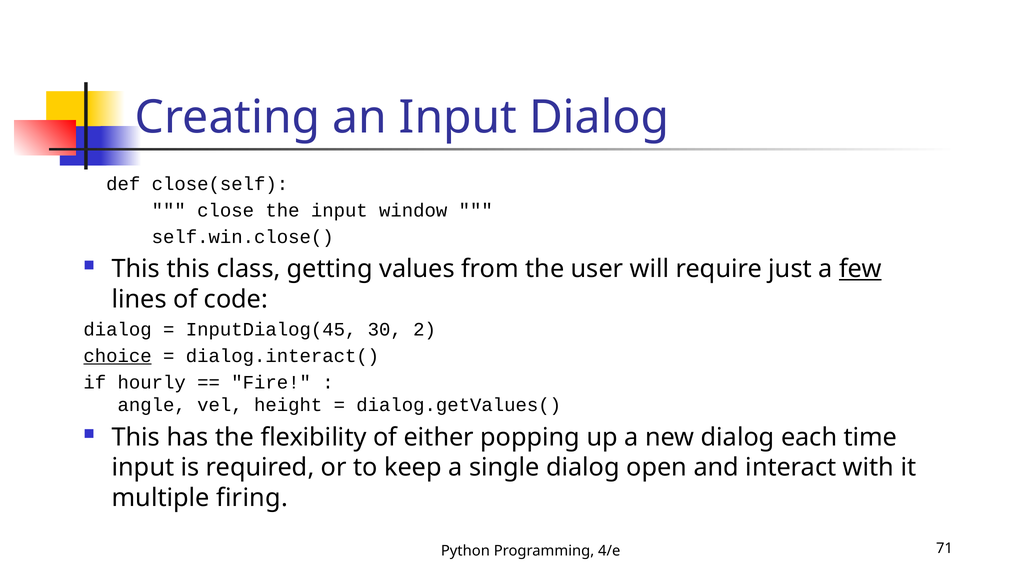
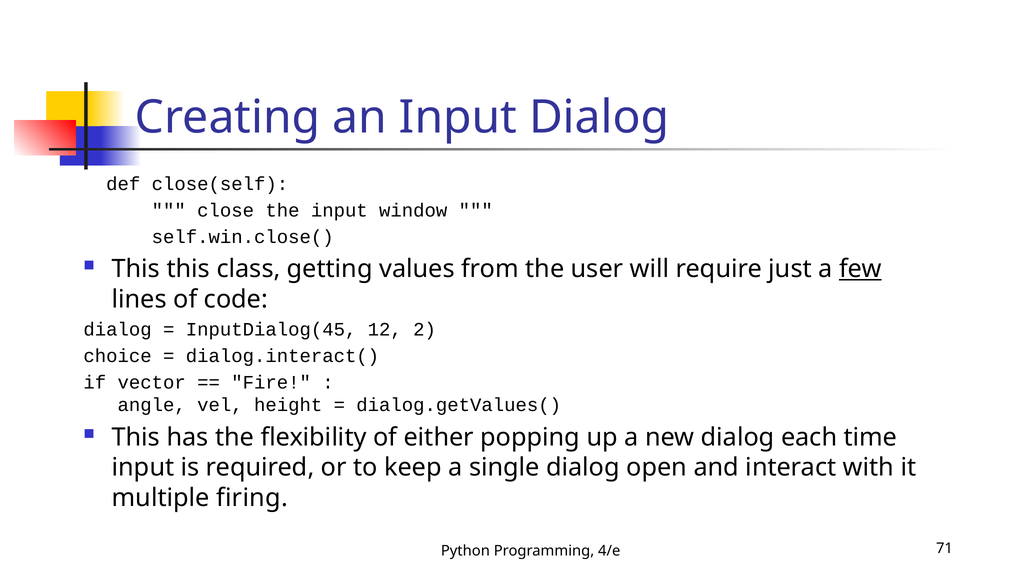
30: 30 -> 12
choice underline: present -> none
hourly: hourly -> vector
